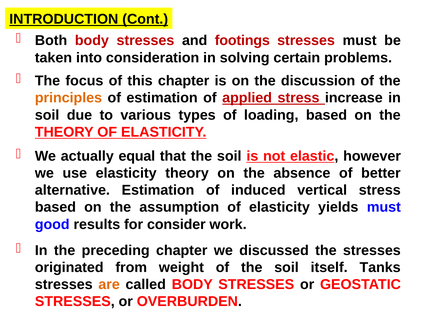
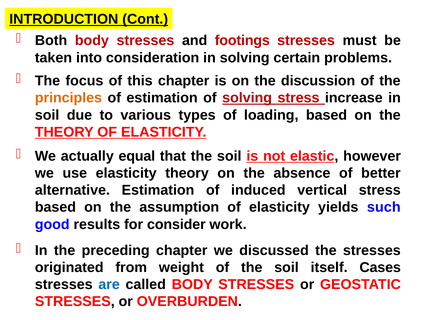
of applied: applied -> solving
yields must: must -> such
Tanks: Tanks -> Cases
are colour: orange -> blue
